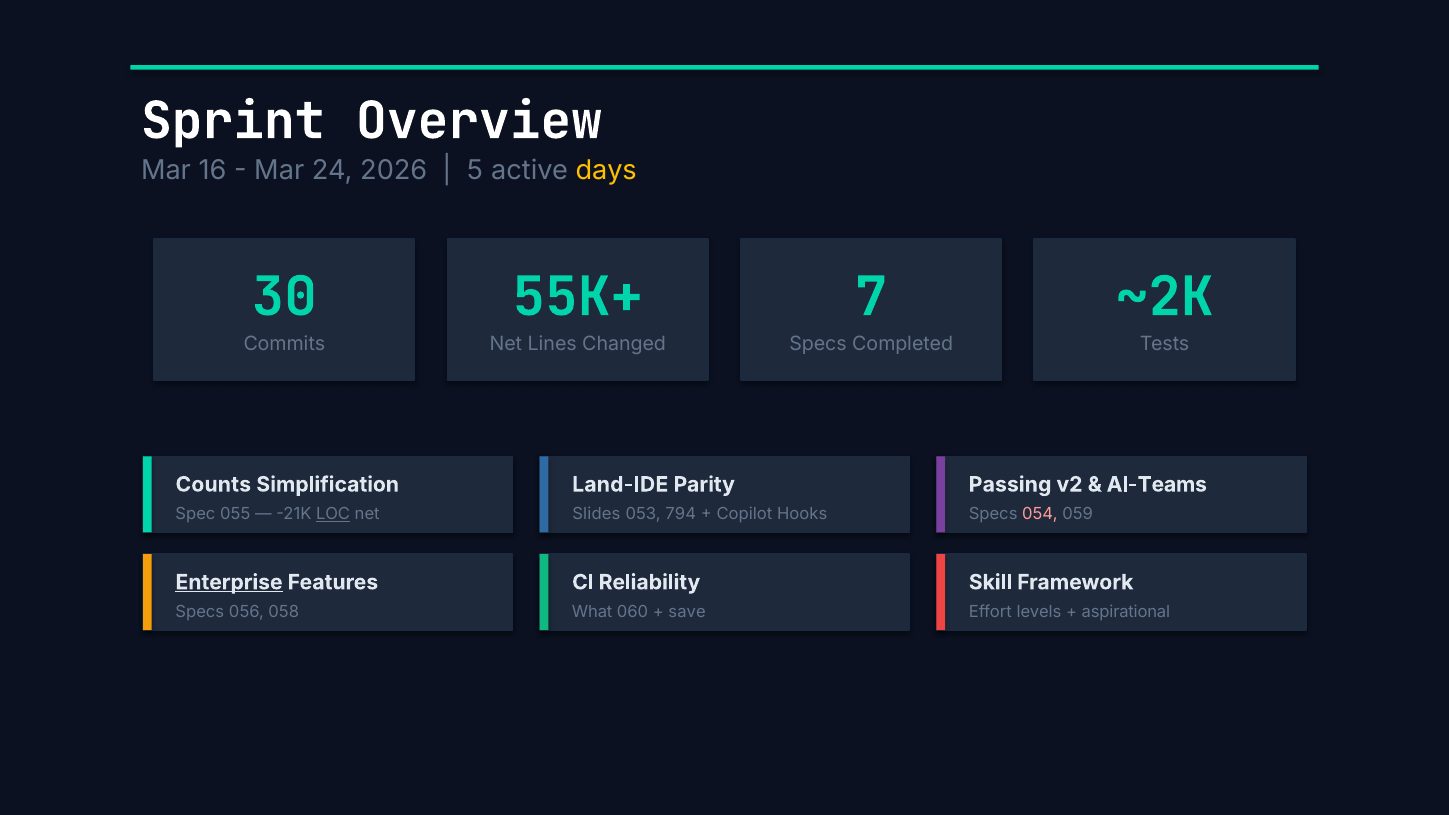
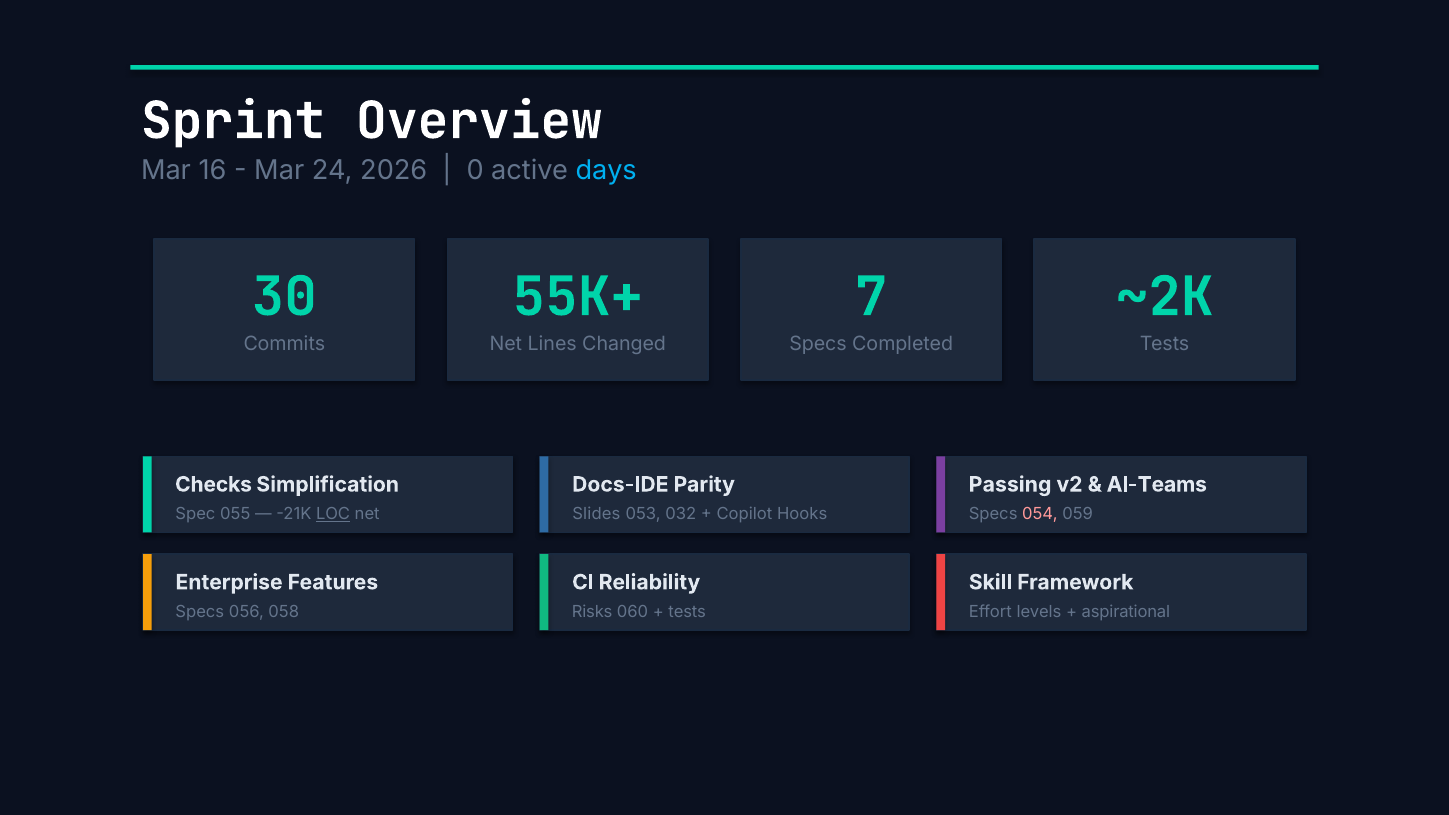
5: 5 -> 0
days colour: yellow -> light blue
Counts: Counts -> Checks
Land-IDE: Land-IDE -> Docs-IDE
794: 794 -> 032
Enterprise underline: present -> none
What: What -> Risks
save at (687, 612): save -> tests
